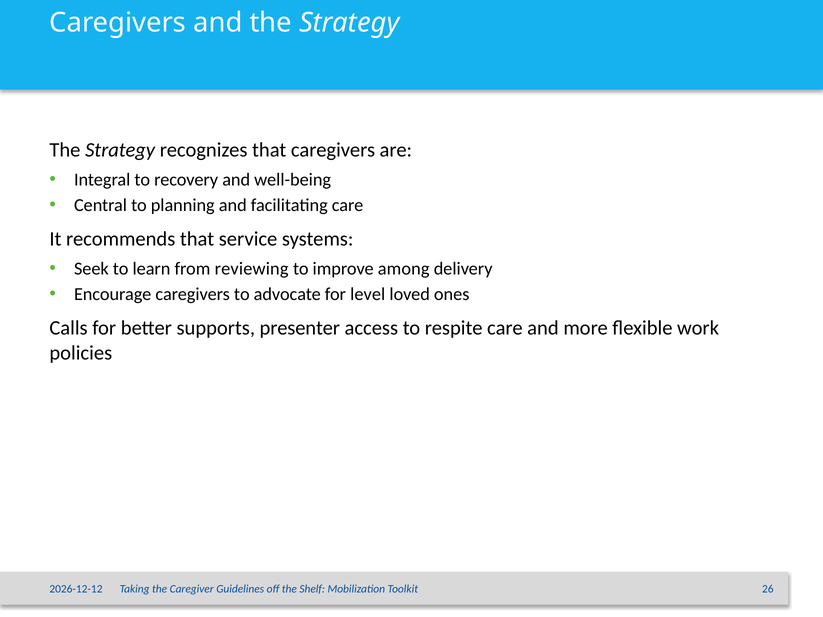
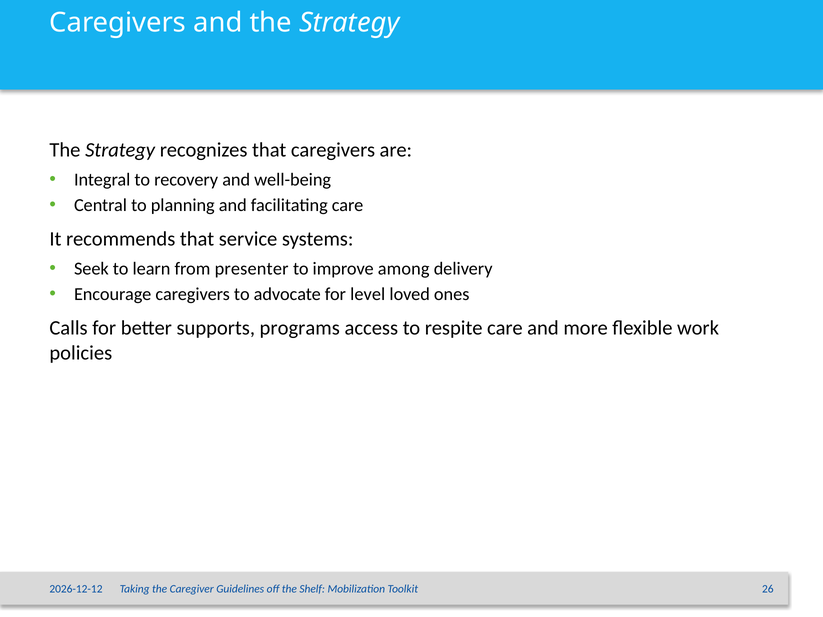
reviewing: reviewing -> presenter
presenter: presenter -> programs
